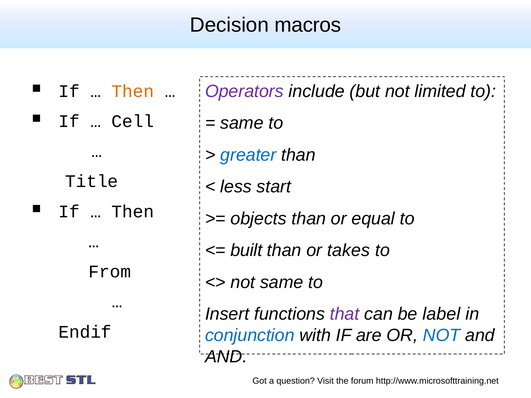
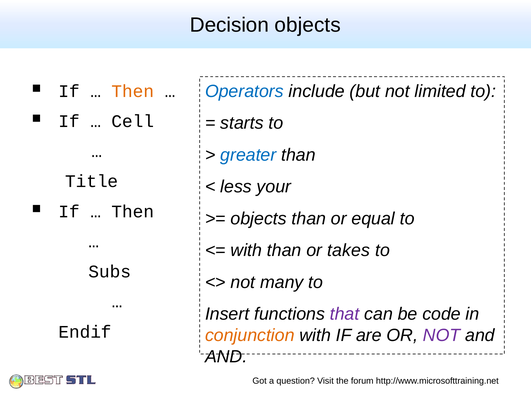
Decision macros: macros -> objects
Operators colour: purple -> blue
same at (242, 123): same -> starts
start: start -> your
built at (246, 251): built -> with
From: From -> Subs
not same: same -> many
label: label -> code
conjunction colour: blue -> orange
NOT at (442, 335) colour: blue -> purple
